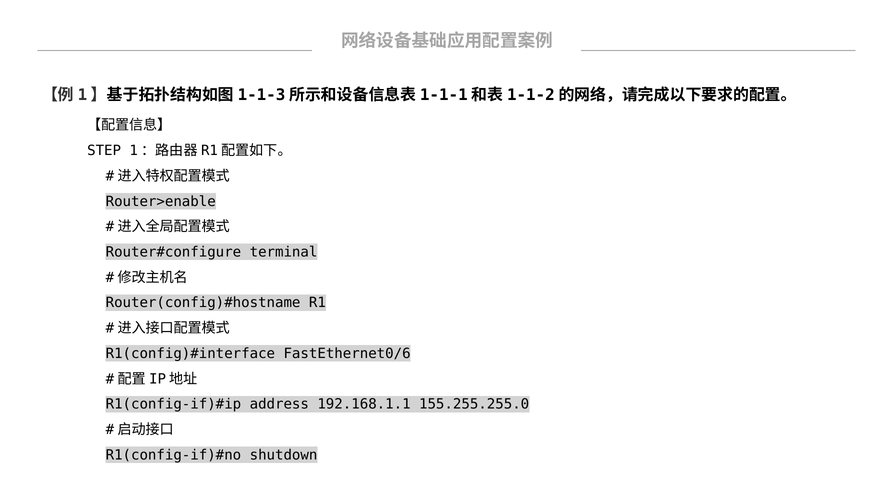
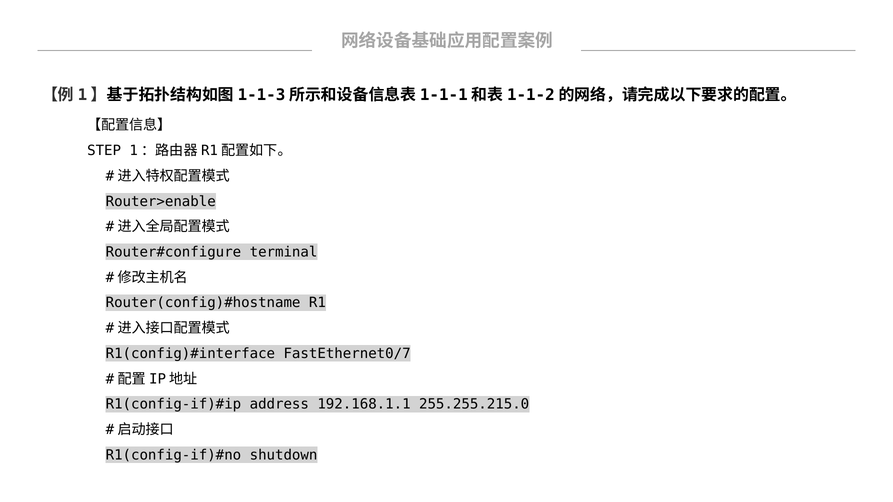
FastEthernet0/6: FastEthernet0/6 -> FastEthernet0/7
155.255.255.0: 155.255.255.0 -> 255.255.215.0
